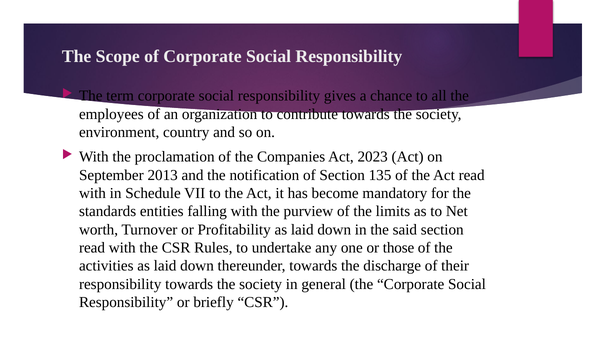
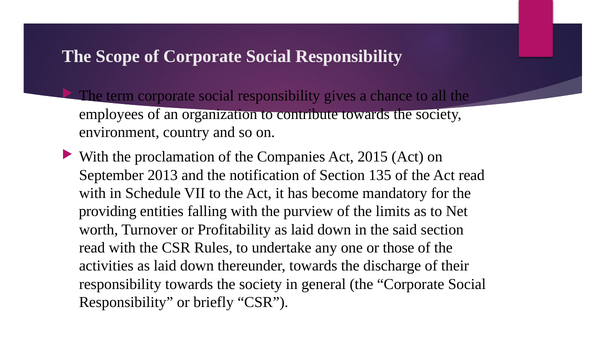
2023: 2023 -> 2015
standards: standards -> providing
